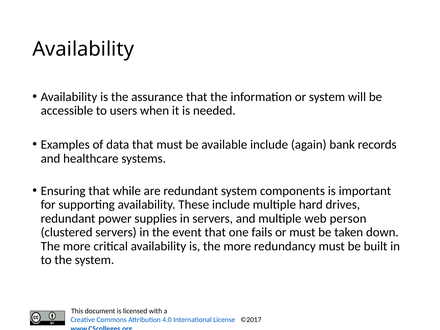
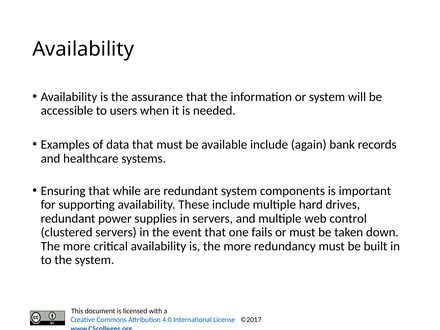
person: person -> control
